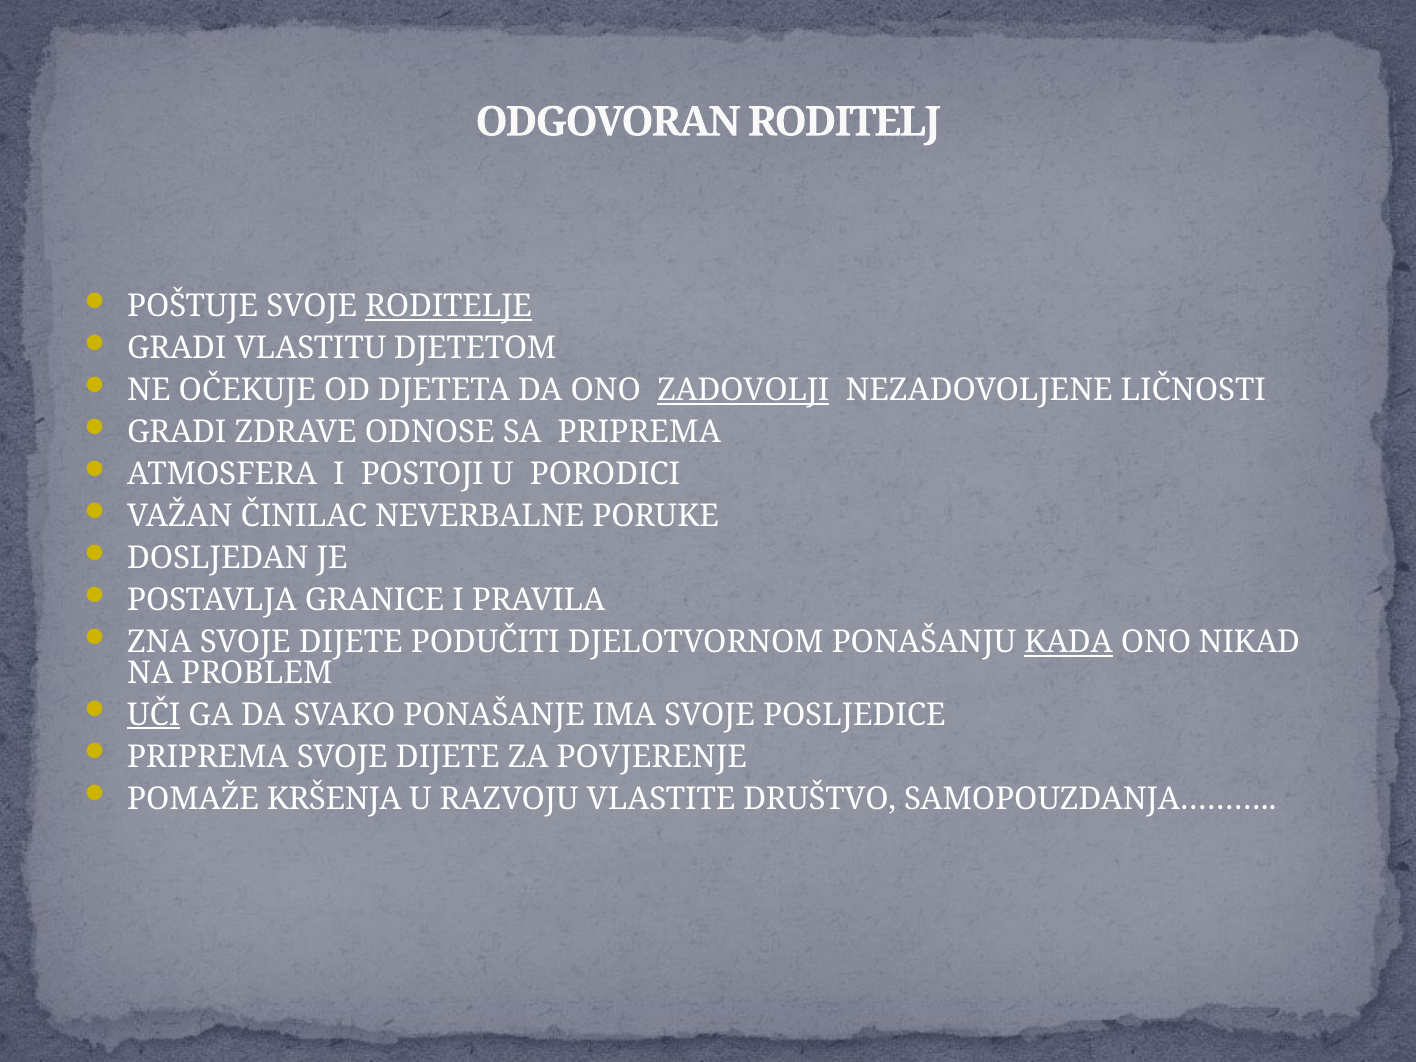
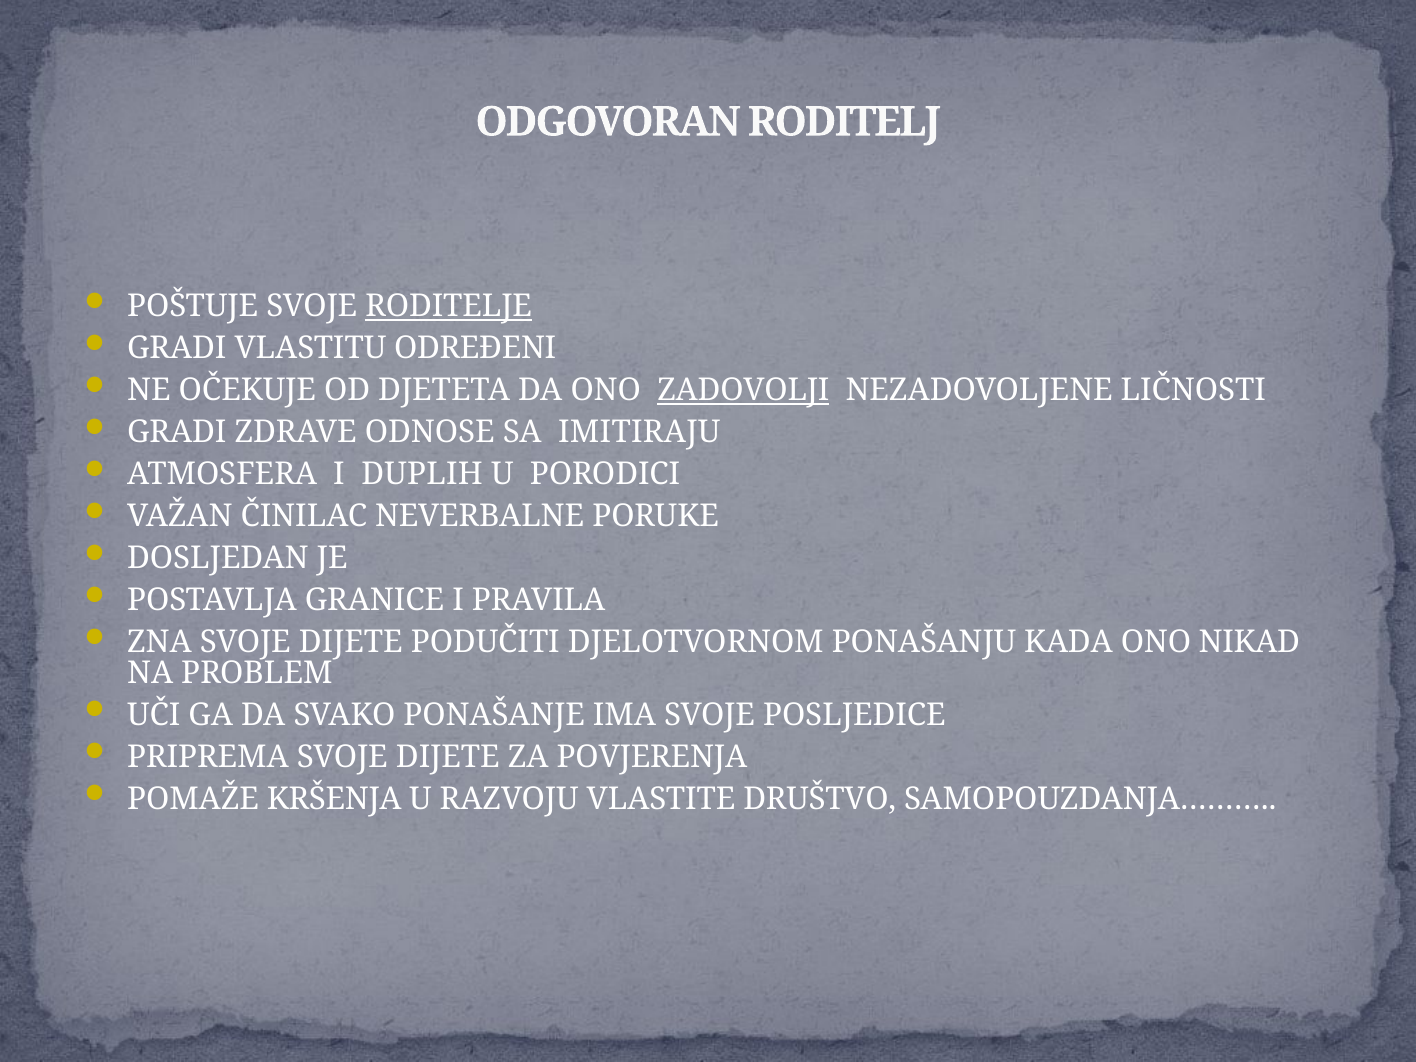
DJETETOM: DJETETOM -> ODREĐENI
SA PRIPREMA: PRIPREMA -> IMITIRAJU
POSTOJI: POSTOJI -> DUPLIH
KADA underline: present -> none
UČI underline: present -> none
POVJERENJE: POVJERENJE -> POVJERENJA
